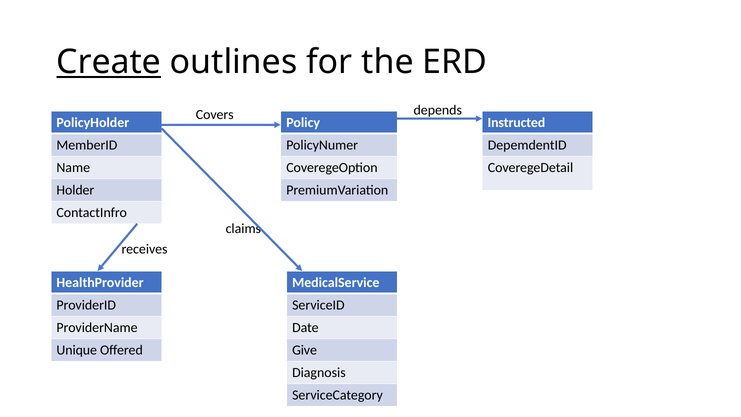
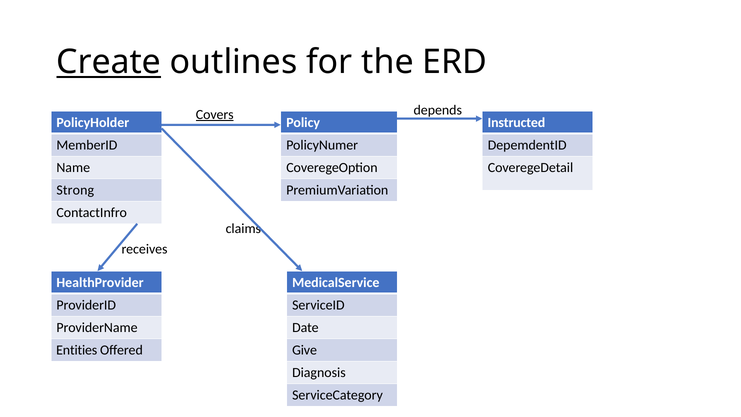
Covers underline: none -> present
Holder: Holder -> Strong
Unique: Unique -> Entities
